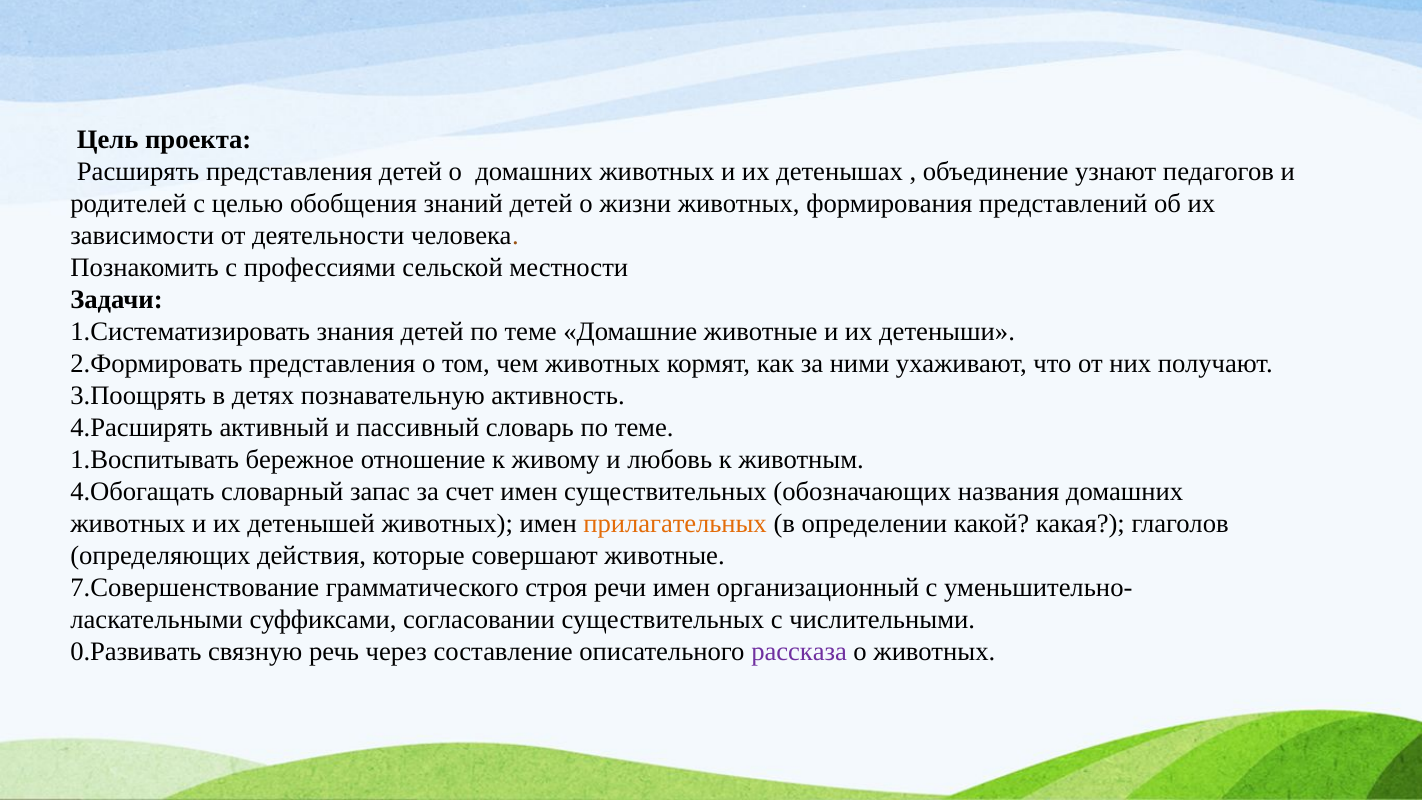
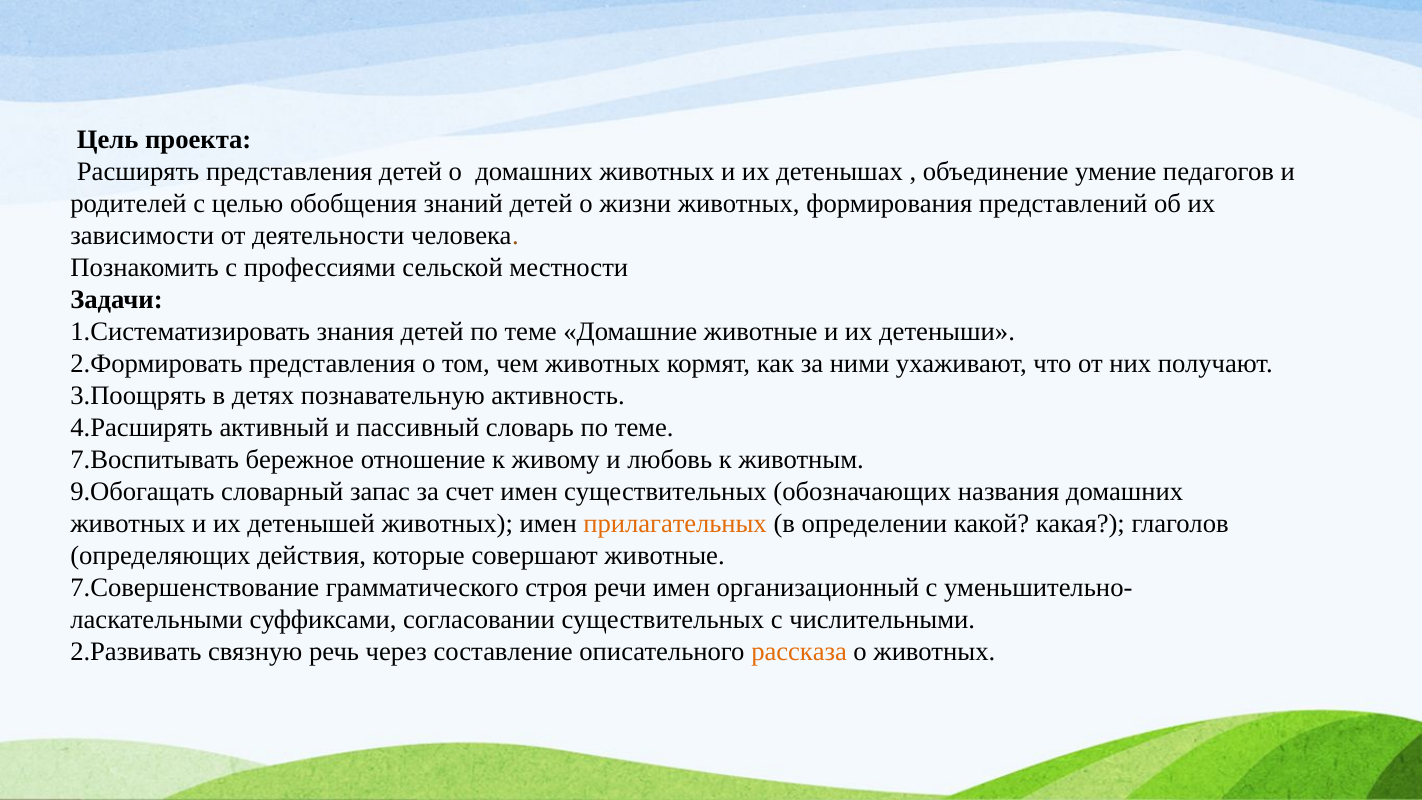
узнают: узнают -> умение
1.Воспитывать: 1.Воспитывать -> 7.Воспитывать
4.Обогащать: 4.Обогащать -> 9.Обогащать
0.Развивать: 0.Развивать -> 2.Развивать
рассказа colour: purple -> orange
